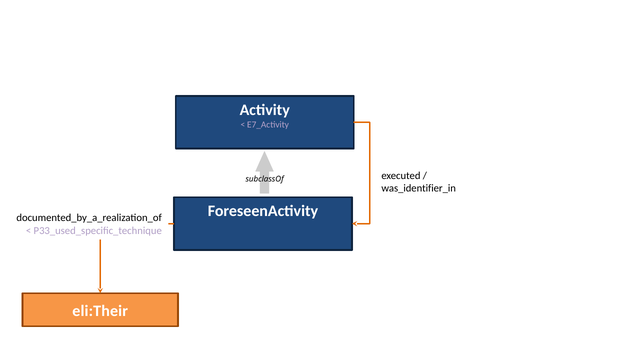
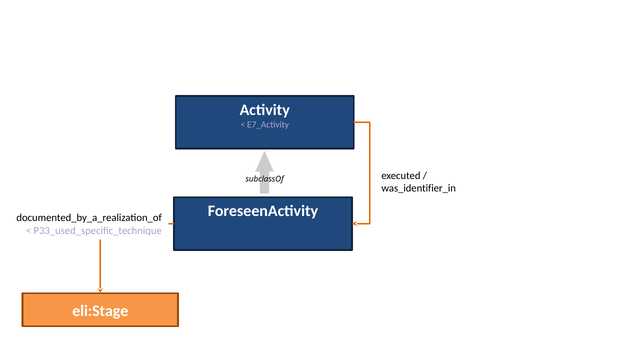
eli:Their: eli:Their -> eli:Stage
